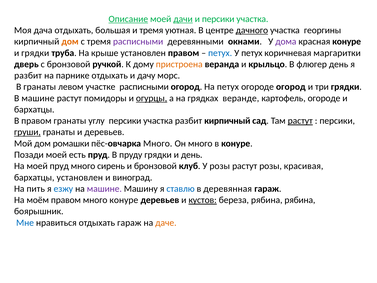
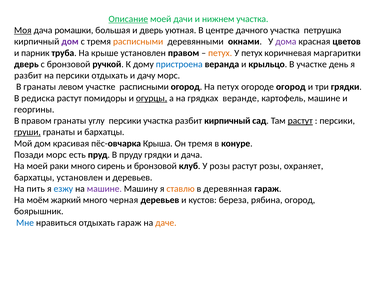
дачи underline: present -> none
и персики: персики -> нижнем
Моя underline: none -> present
дача отдыхать: отдыхать -> ромашки
и тремя: тремя -> дверь
дачного underline: present -> none
георгины: георгины -> петрушка
дом at (70, 42) colour: orange -> purple
расписными at (138, 42) colour: purple -> orange
красная конуре: конуре -> цветов
и грядки: грядки -> парник
петух at (220, 53) colour: blue -> orange
пристроена colour: orange -> blue
В флюгер: флюгер -> участке
на парнике: парнике -> персики
В машине: машине -> редиска
картофель огороде: огороде -> машине
бархатцы at (34, 109): бархатцы -> георгины
и деревьев: деревьев -> бархатцы
ромашки: ромашки -> красивая
пёс-овчарка Много: Много -> Крыша
Он много: много -> тремя
Позади моей: моей -> морс
и день: день -> дача
моей пруд: пруд -> раки
красивая: красивая -> охраняет
и виноград: виноград -> деревьев
ставлю colour: blue -> orange
моём правом: правом -> жаркий
много конуре: конуре -> черная
кустов underline: present -> none
рябина рябина: рябина -> огород
